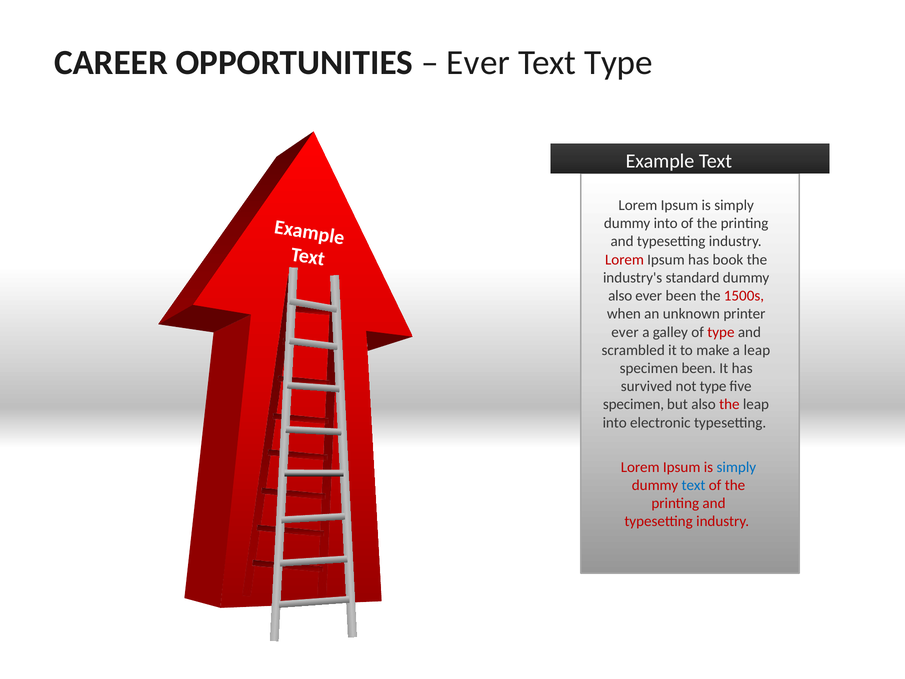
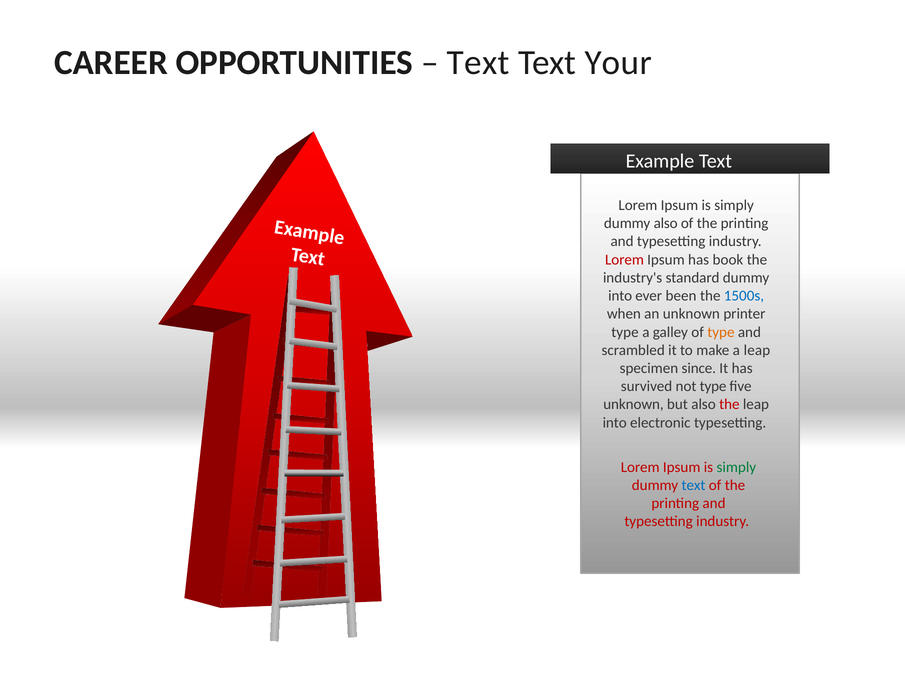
Ever at (478, 63): Ever -> Text
Text Type: Type -> Your
dummy into: into -> also
also at (620, 296): also -> into
1500s colour: red -> blue
ever at (625, 332): ever -> type
type at (721, 332) colour: red -> orange
specimen been: been -> since
specimen at (634, 404): specimen -> unknown
simply at (736, 467) colour: blue -> green
